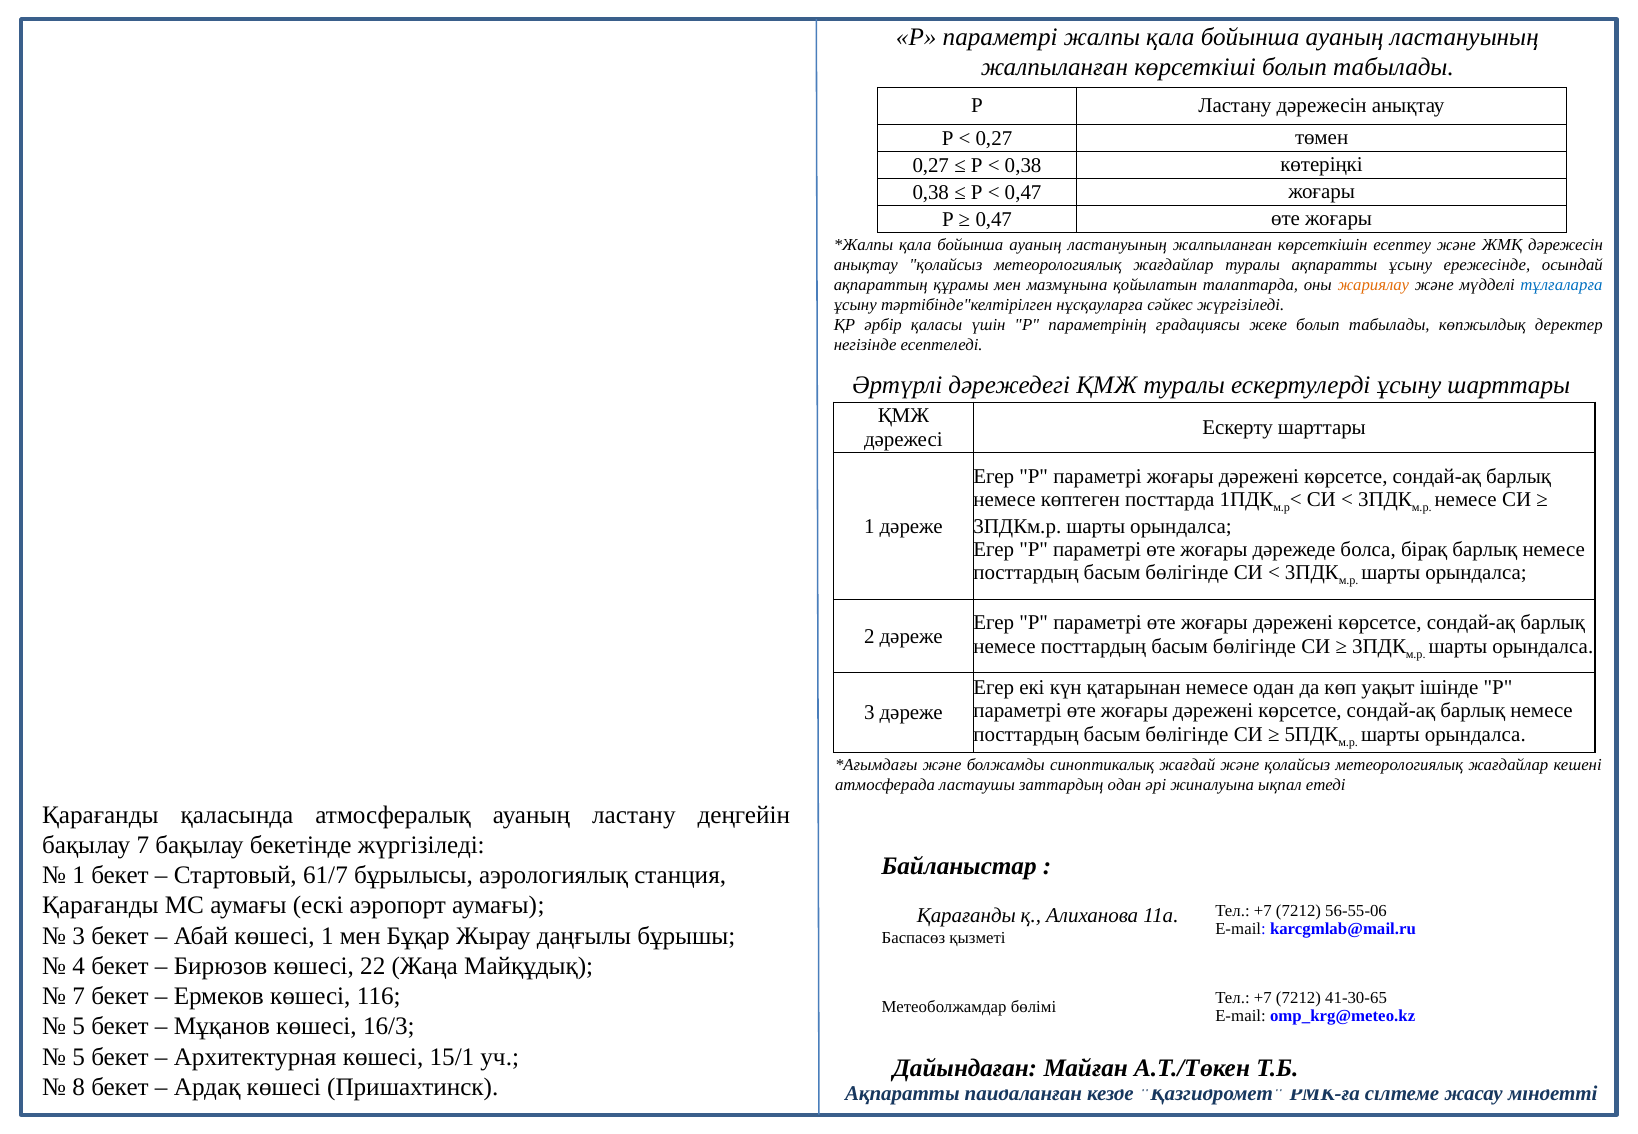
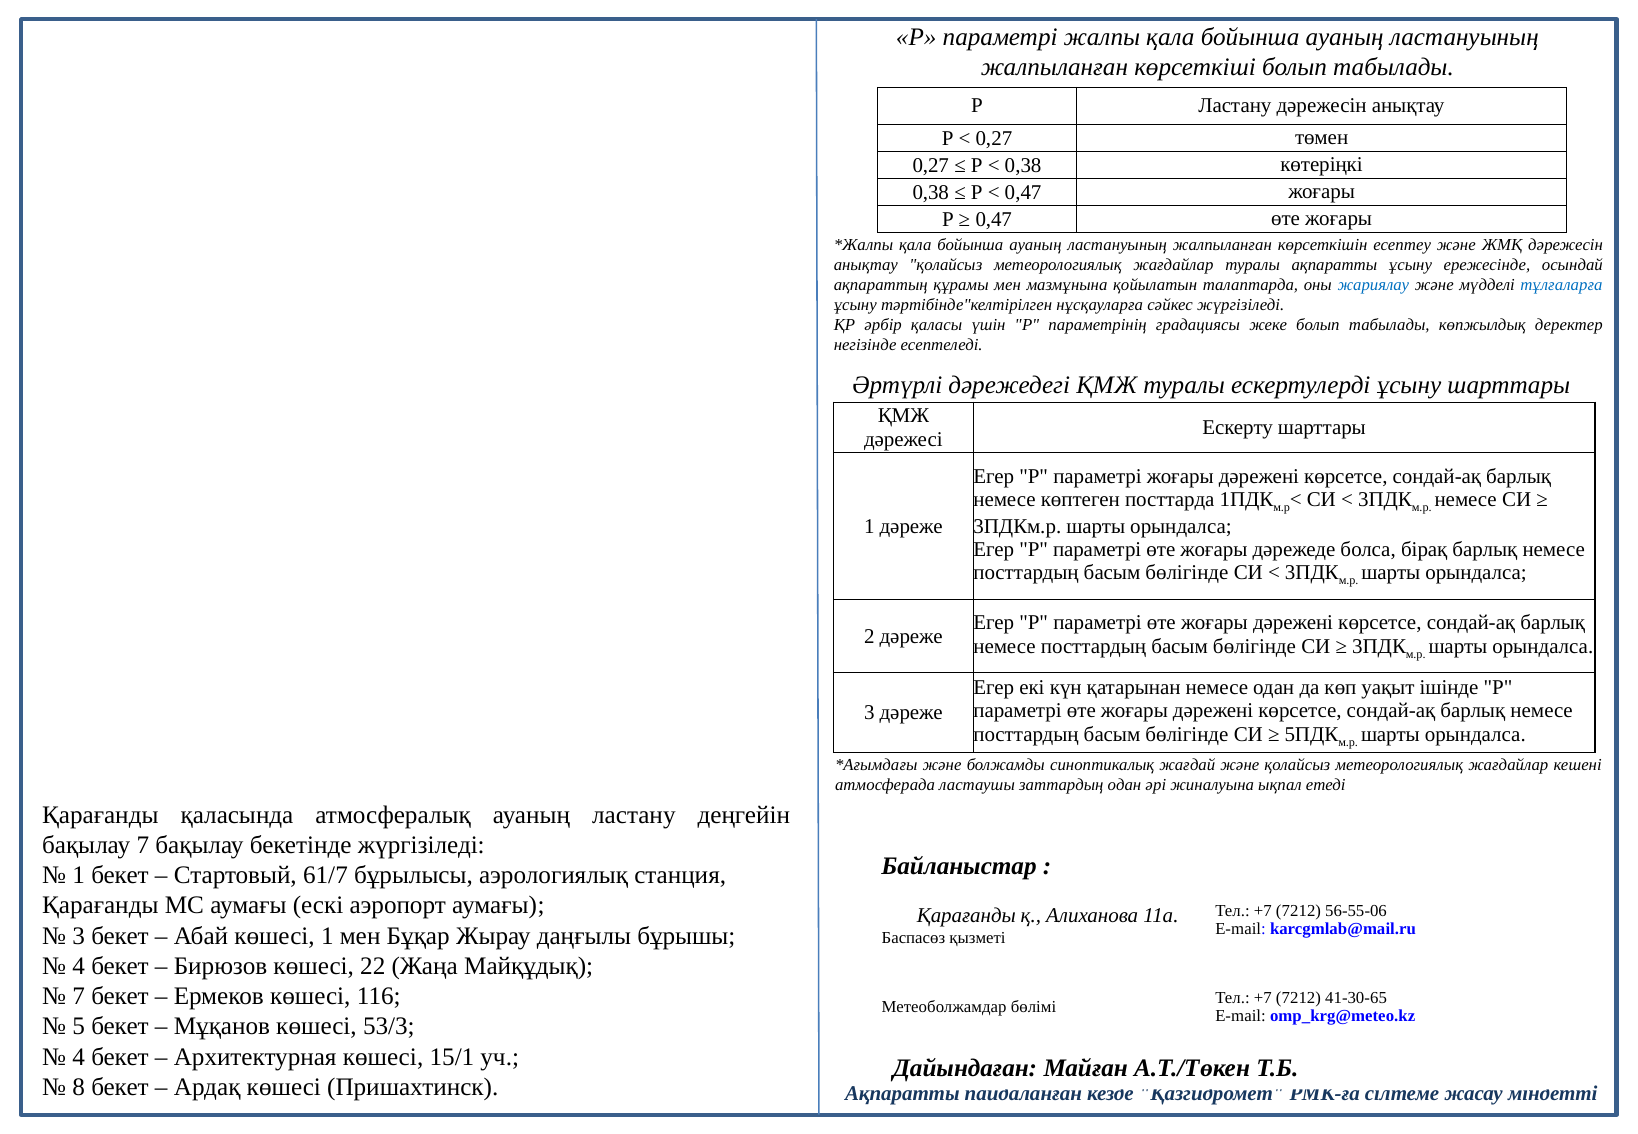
жариялау colour: orange -> blue
16/3: 16/3 -> 53/3
5 at (79, 1057): 5 -> 4
